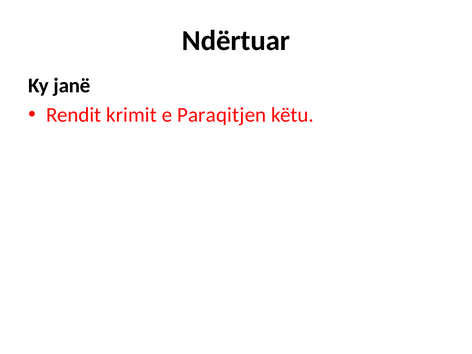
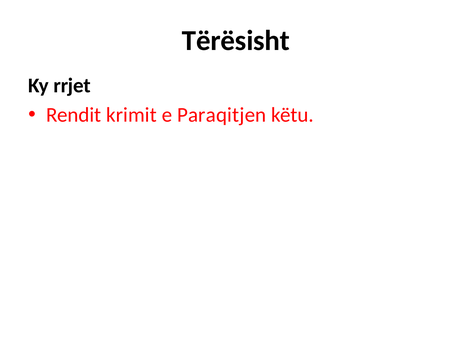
Ndërtuar: Ndërtuar -> Tërësisht
janë: janë -> rrjet
